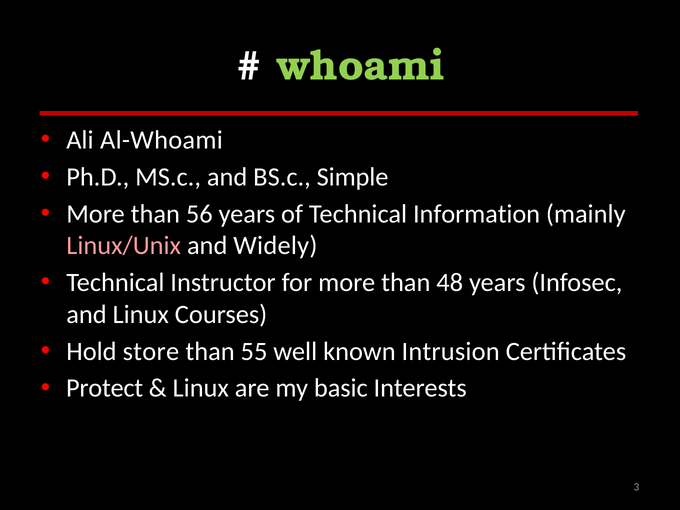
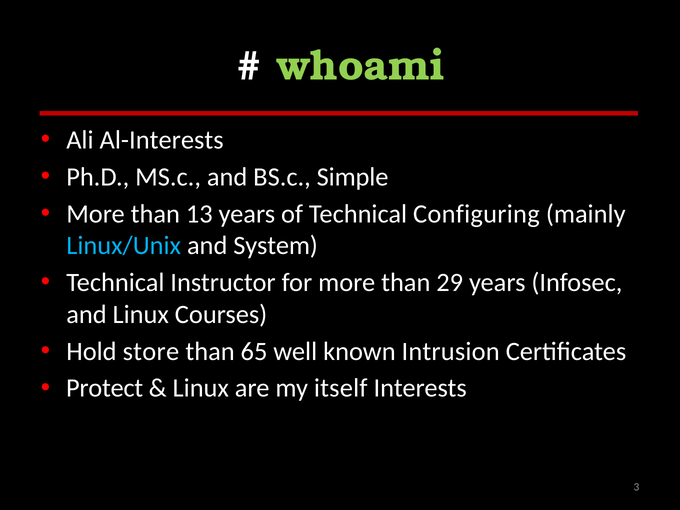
Al-Whoami: Al-Whoami -> Al-Interests
56: 56 -> 13
Information: Information -> Configuring
Linux/Unix colour: pink -> light blue
Widely: Widely -> System
48: 48 -> 29
55: 55 -> 65
basic: basic -> itself
